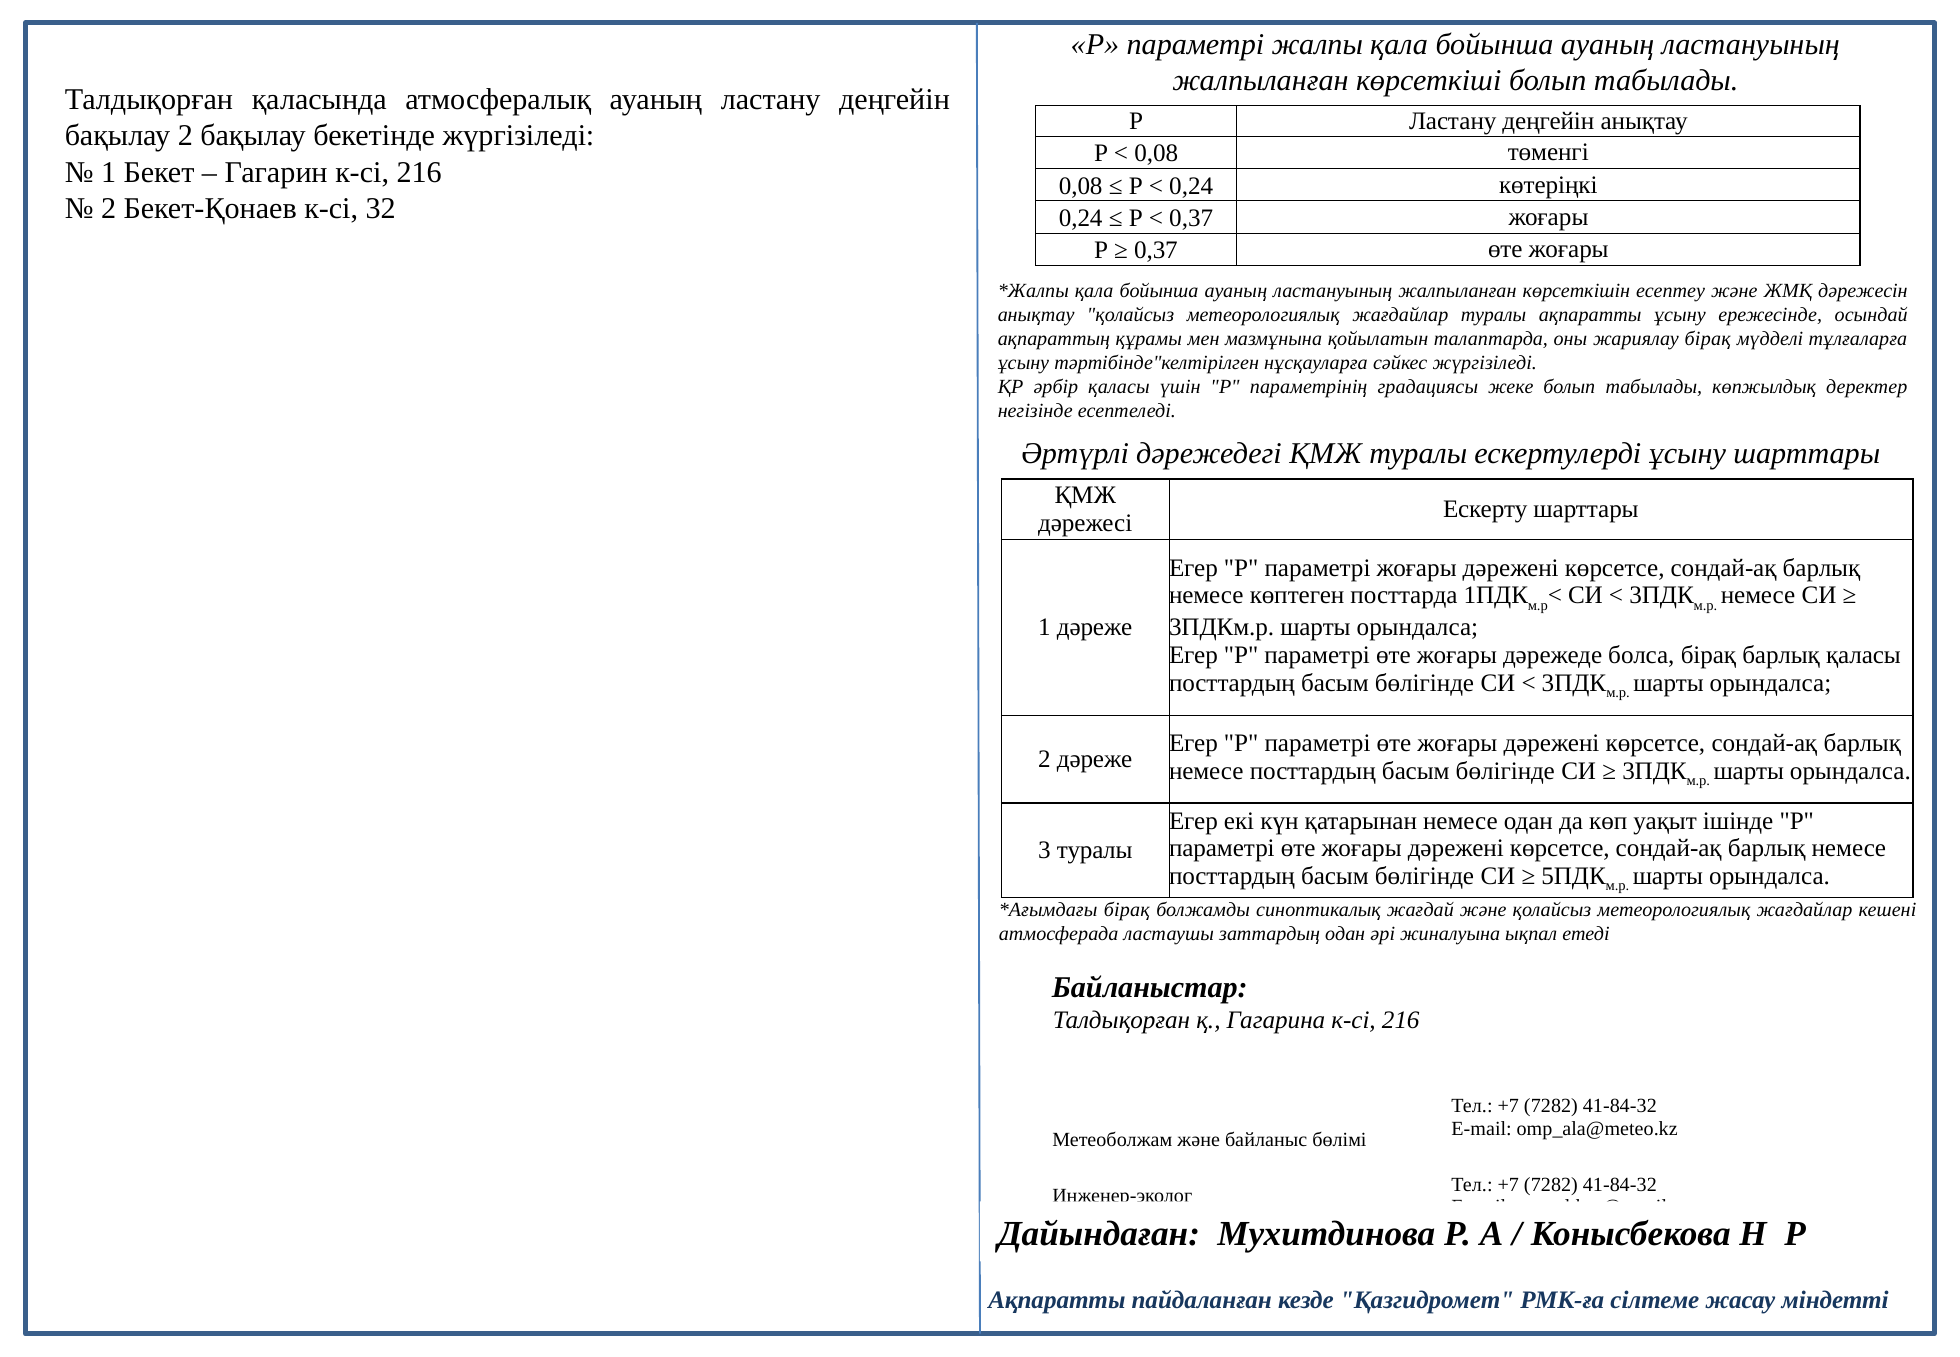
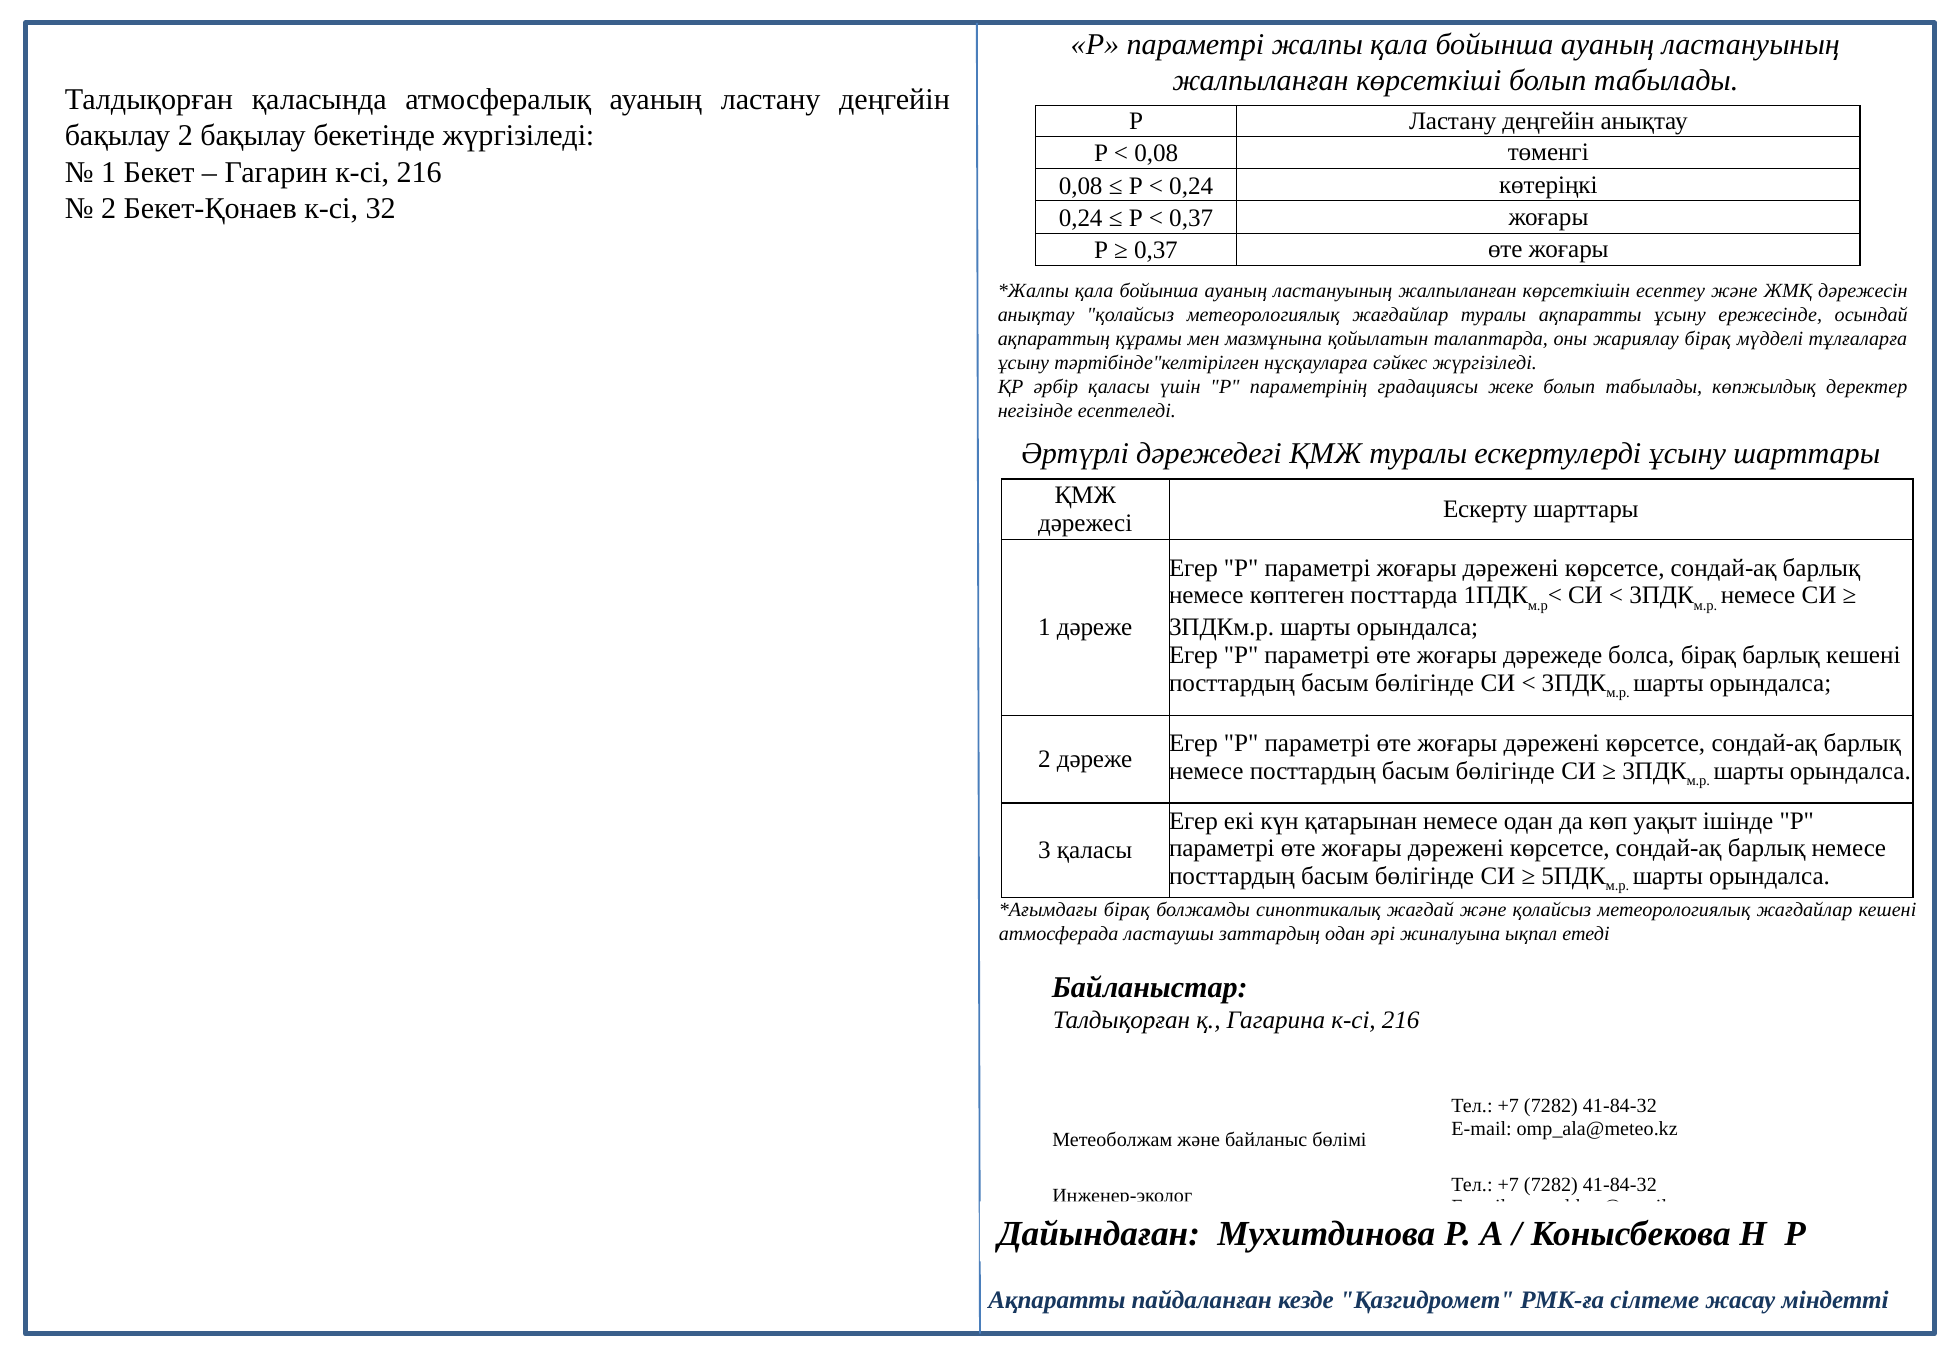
барлық қаласы: қаласы -> кешені
3 туралы: туралы -> қаласы
